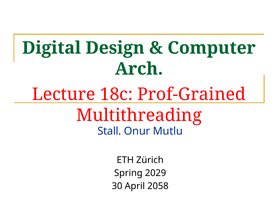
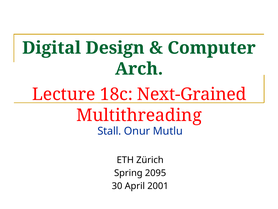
Prof-Grained: Prof-Grained -> Next-Grained
2029: 2029 -> 2095
2058: 2058 -> 2001
